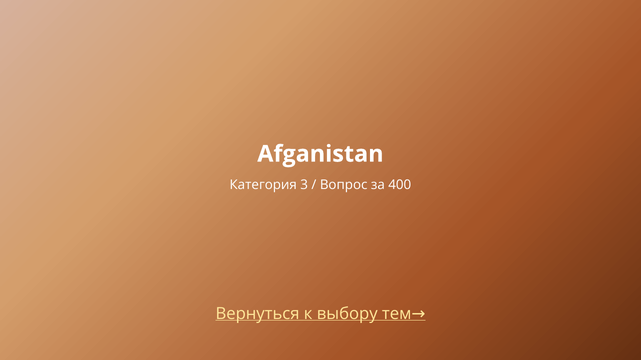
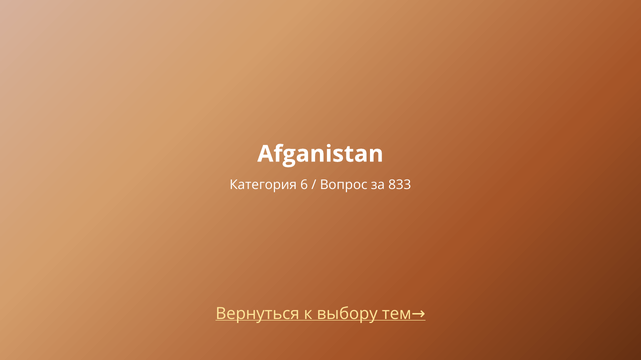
3: 3 -> 6
400: 400 -> 833
